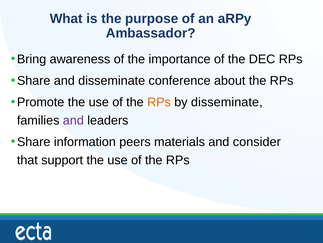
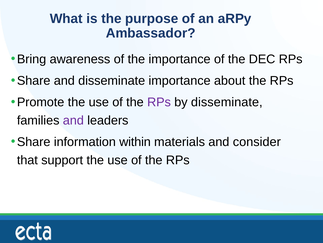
disseminate conference: conference -> importance
RPs at (159, 102) colour: orange -> purple
peers: peers -> within
